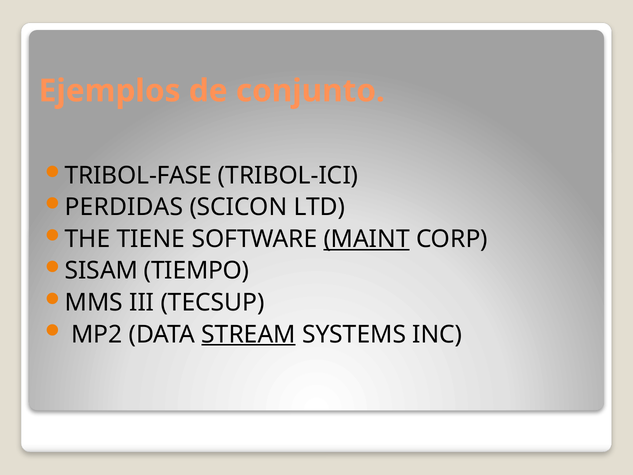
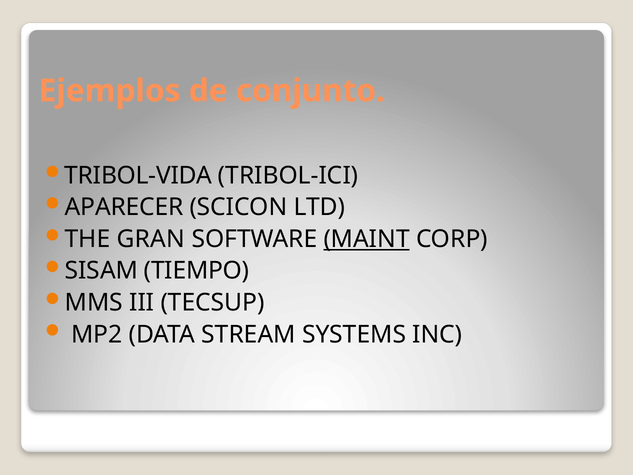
TRIBOL-FASE: TRIBOL-FASE -> TRIBOL-VIDA
PERDIDAS: PERDIDAS -> APARECER
TIENE: TIENE -> GRAN
STREAM underline: present -> none
